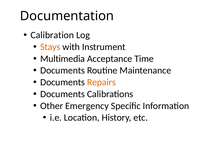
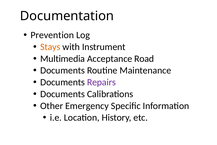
Calibration: Calibration -> Prevention
Time: Time -> Road
Repairs colour: orange -> purple
